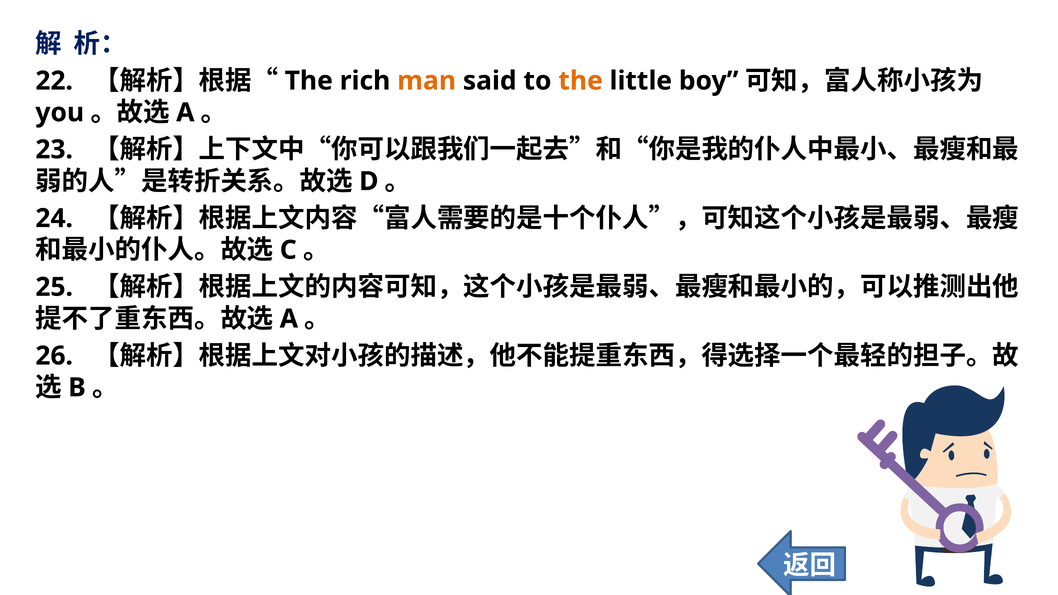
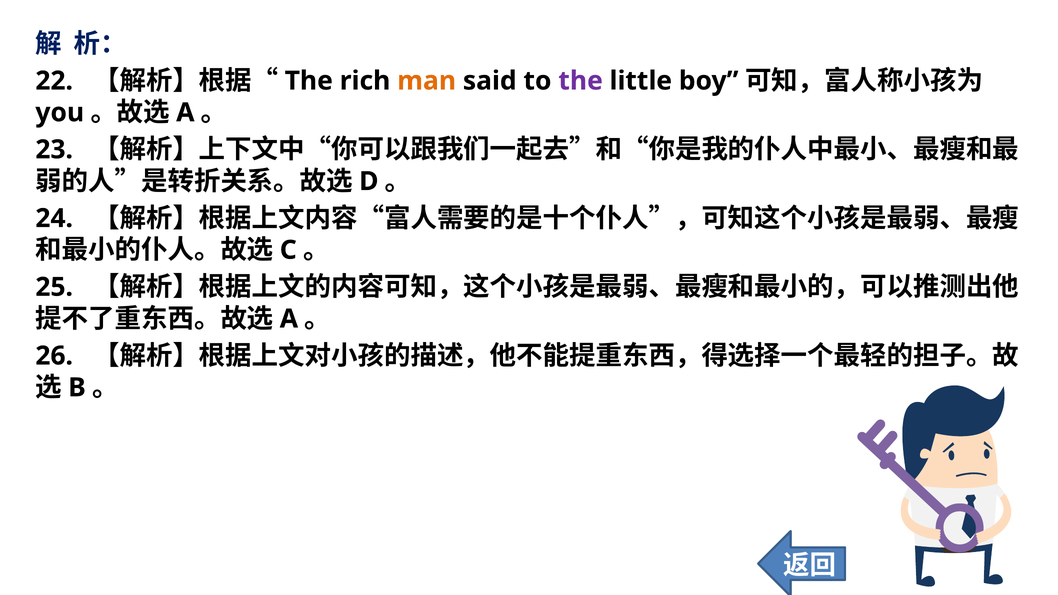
the at (581, 81) colour: orange -> purple
